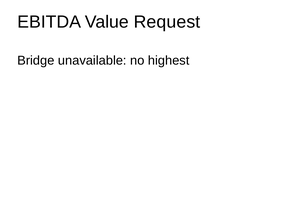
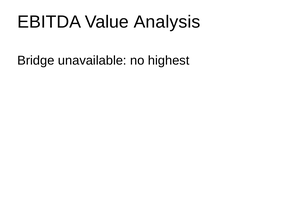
Request: Request -> Analysis
